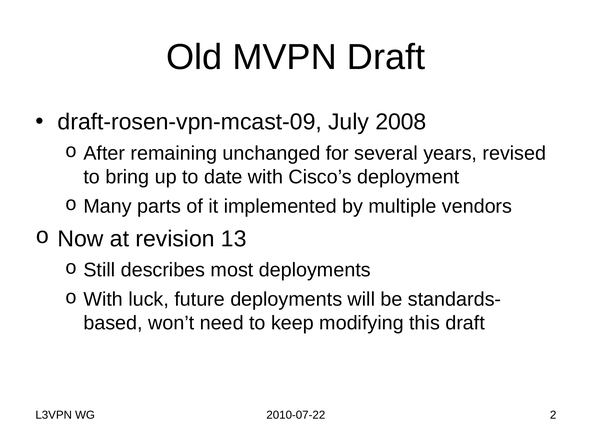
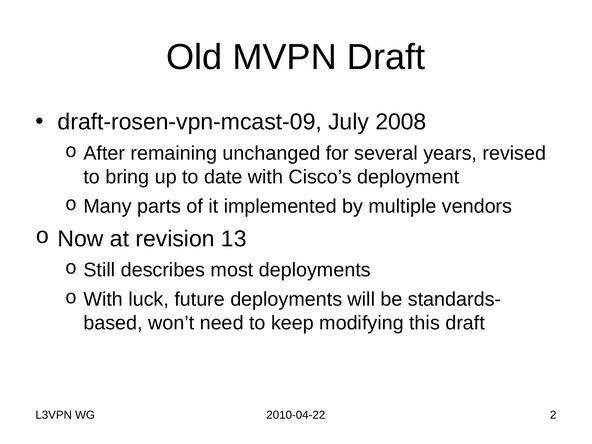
2010-07-22: 2010-07-22 -> 2010-04-22
